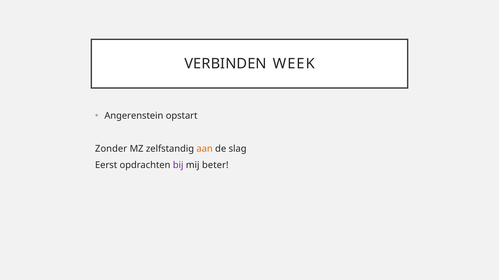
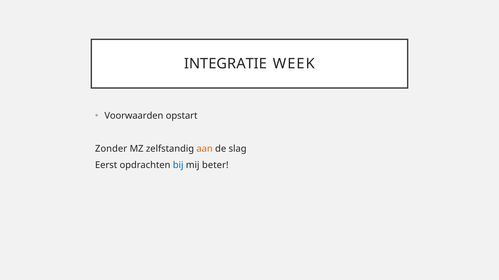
VERBINDEN: VERBINDEN -> INTEGRATIE
Angerenstein: Angerenstein -> Voorwaarden
bij colour: purple -> blue
